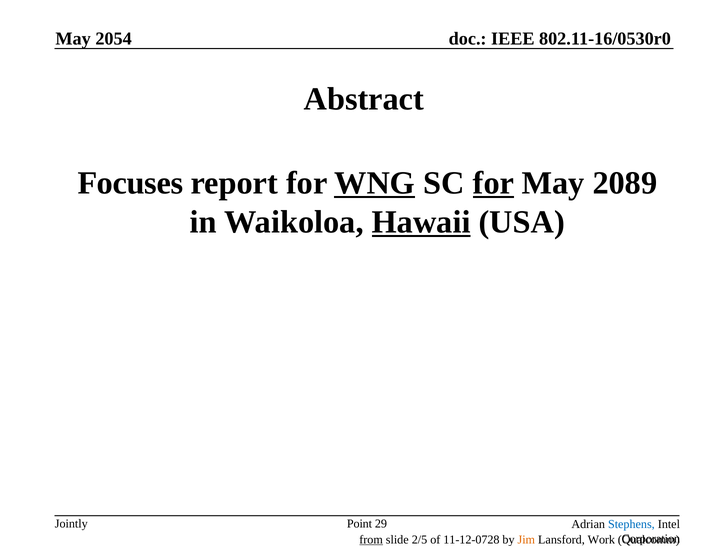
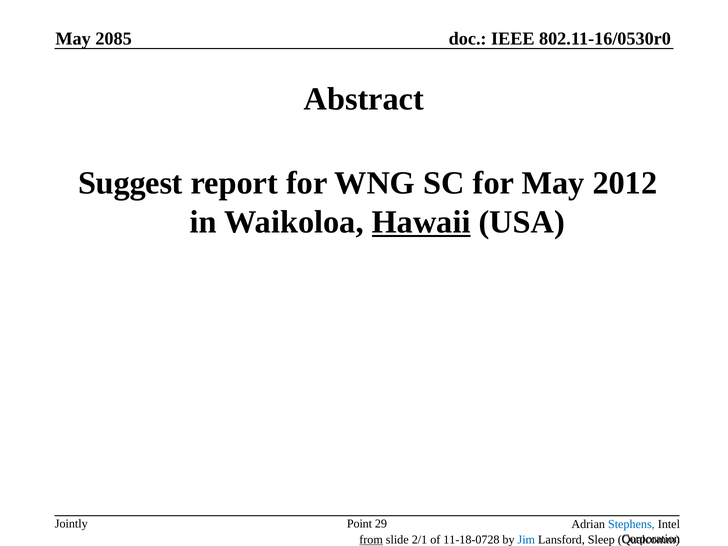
2054: 2054 -> 2085
Focuses: Focuses -> Suggest
WNG underline: present -> none
for at (493, 183) underline: present -> none
2089: 2089 -> 2012
2/5: 2/5 -> 2/1
11-12-0728: 11-12-0728 -> 11-18-0728
Jim colour: orange -> blue
Work: Work -> Sleep
